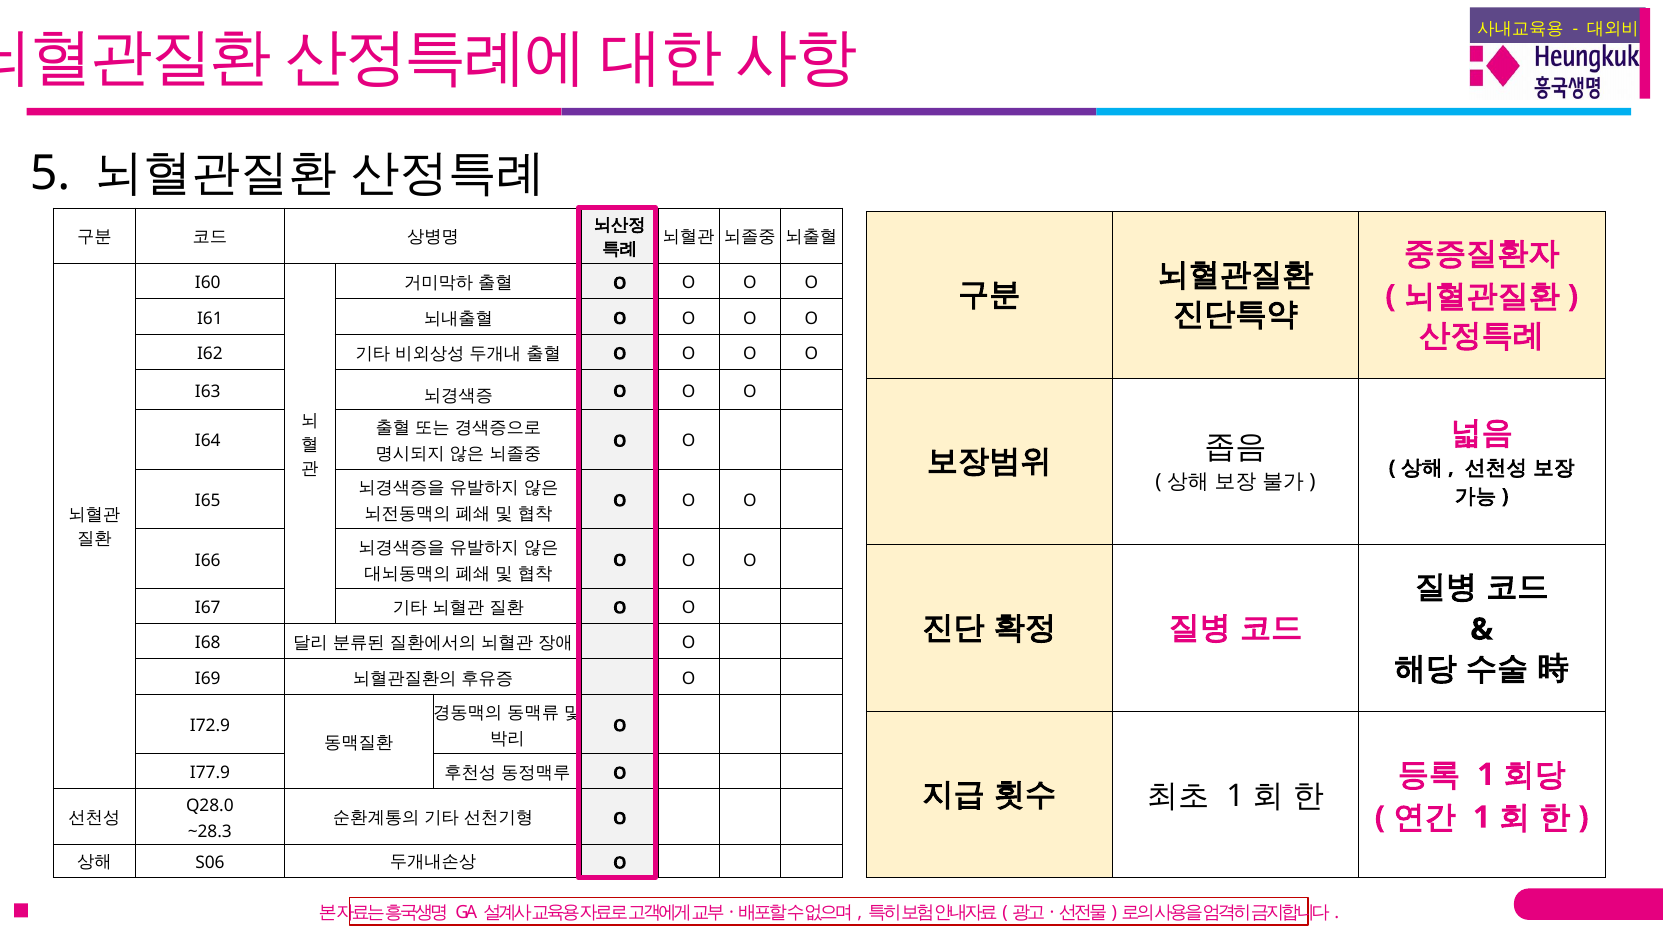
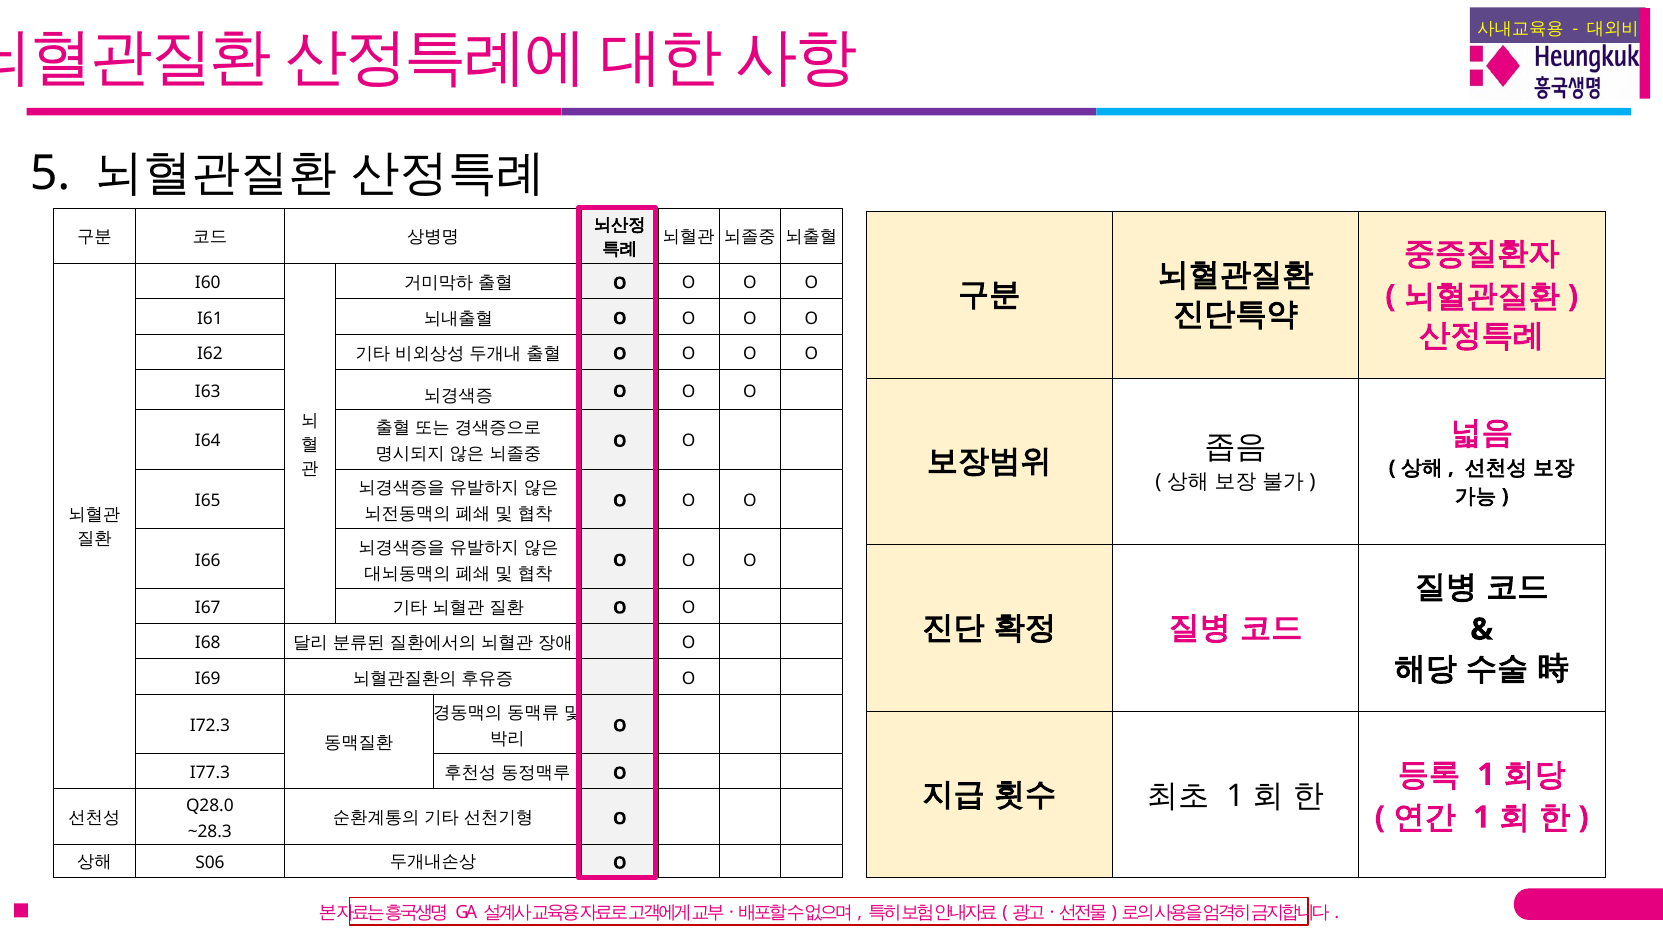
I72.9: I72.9 -> I72.3
I77.9: I77.9 -> I77.3
